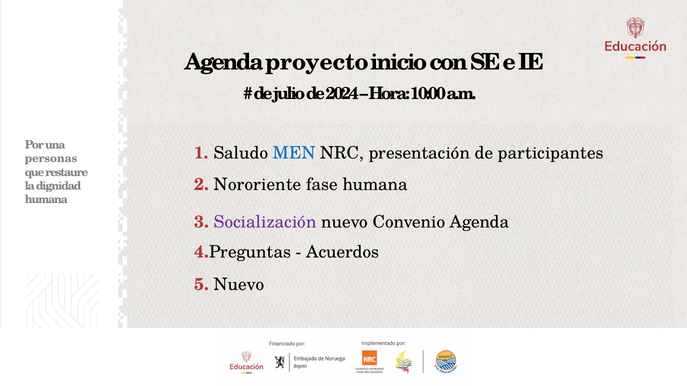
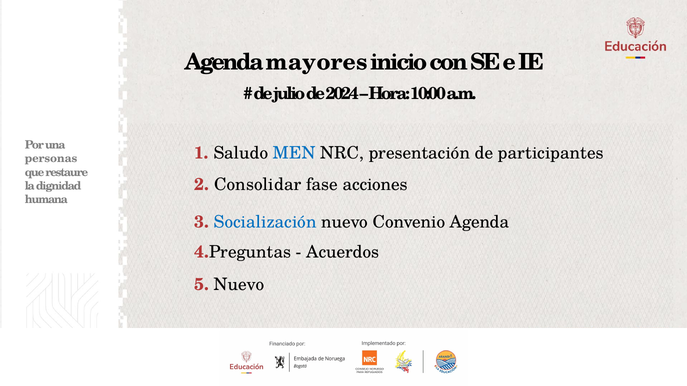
proyecto: proyecto -> mayores
Nororiente: Nororiente -> Consolidar
fase humana: humana -> acciones
Socialización colour: purple -> blue
